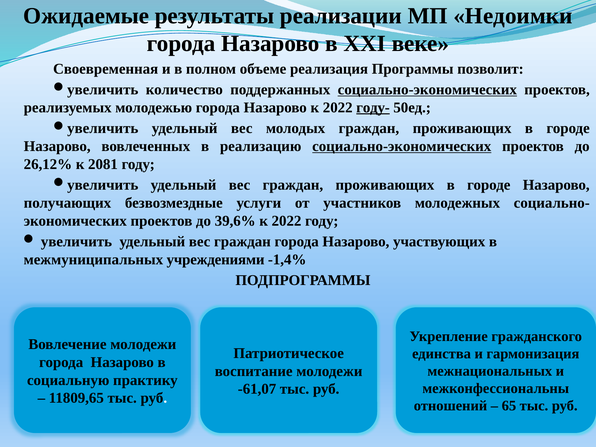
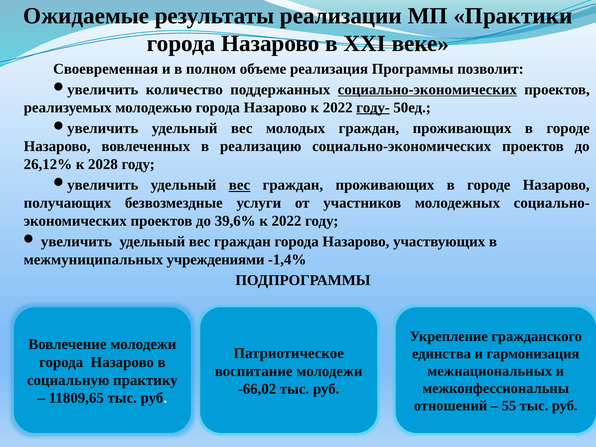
Недоимки: Недоимки -> Практики
социально-экономических at (402, 146) underline: present -> none
2081: 2081 -> 2028
вес at (239, 185) underline: none -> present
-61,07: -61,07 -> -66,02
65: 65 -> 55
